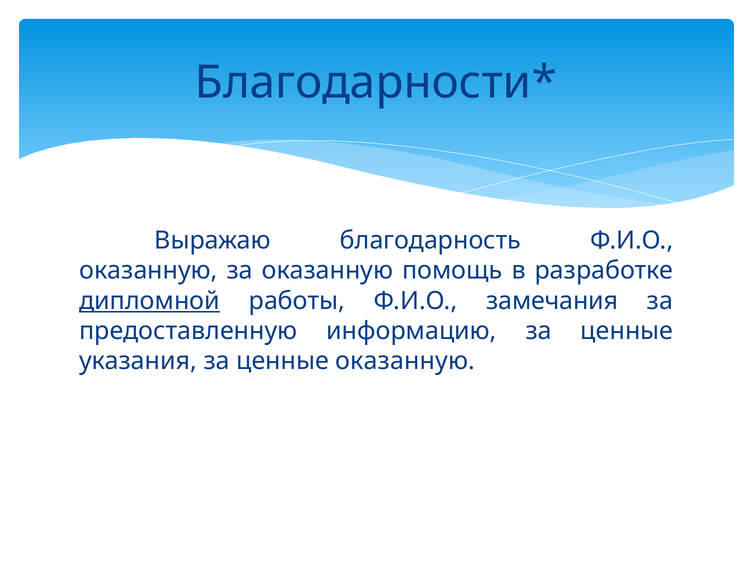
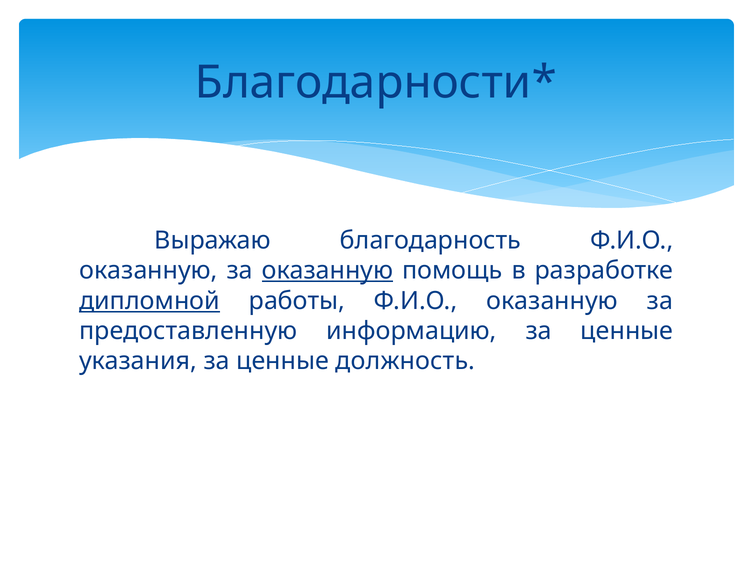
оказанную at (327, 271) underline: none -> present
работы Ф.И.О замечания: замечания -> оказанную
ценные оказанную: оказанную -> должность
